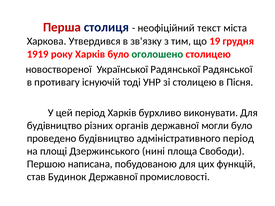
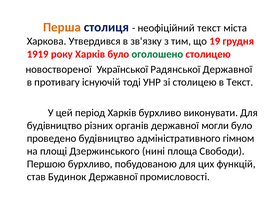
Перша colour: red -> orange
Радянської Радянської: Радянської -> Державної
в Пісня: Пісня -> Текст
адміністративного період: період -> гімном
Першою написана: написана -> бурхливо
